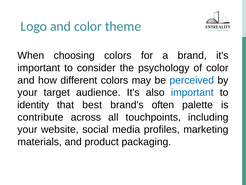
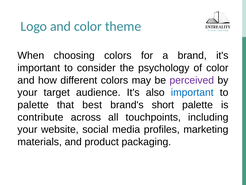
perceived colour: blue -> purple
identity at (33, 105): identity -> palette
often: often -> short
